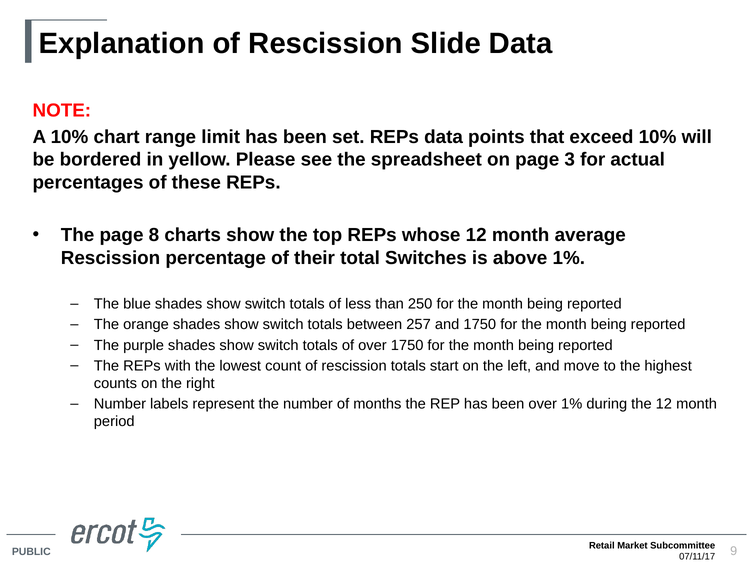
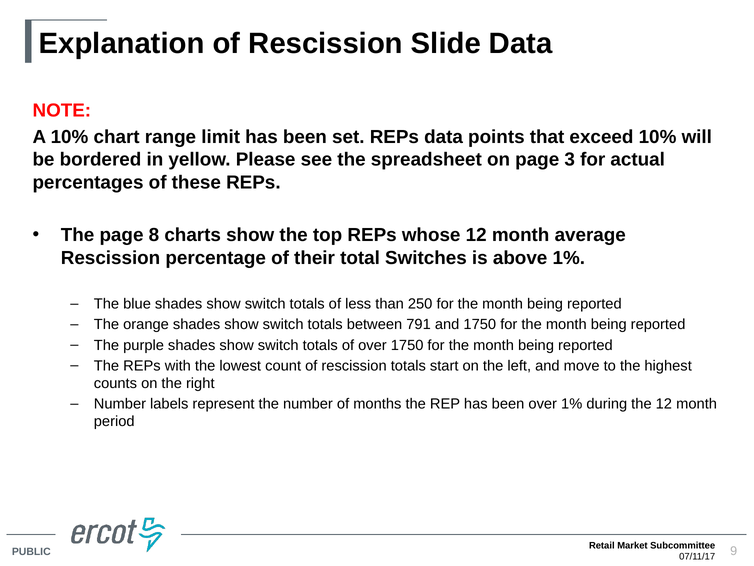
257: 257 -> 791
